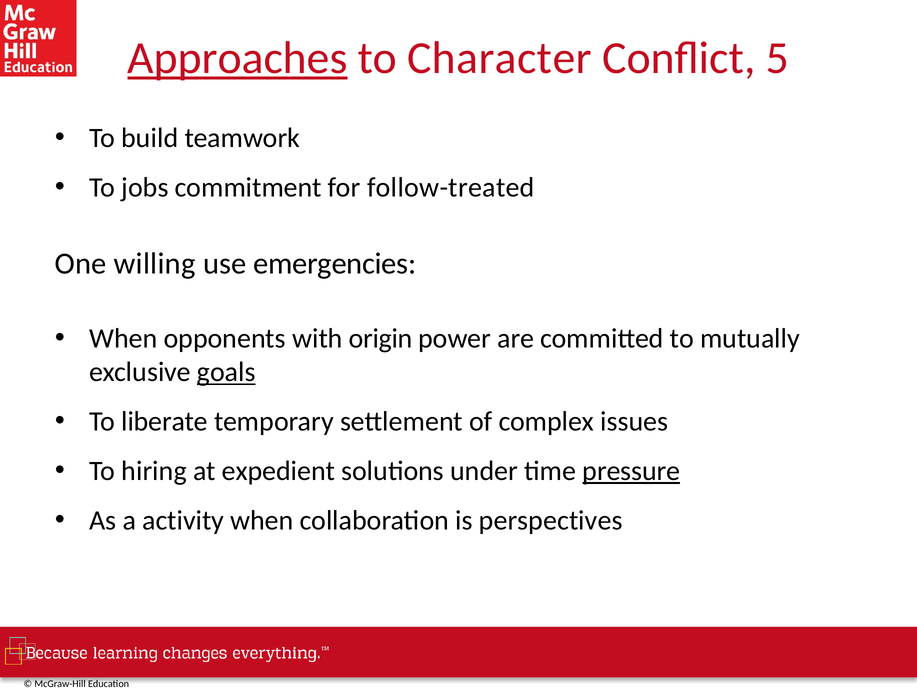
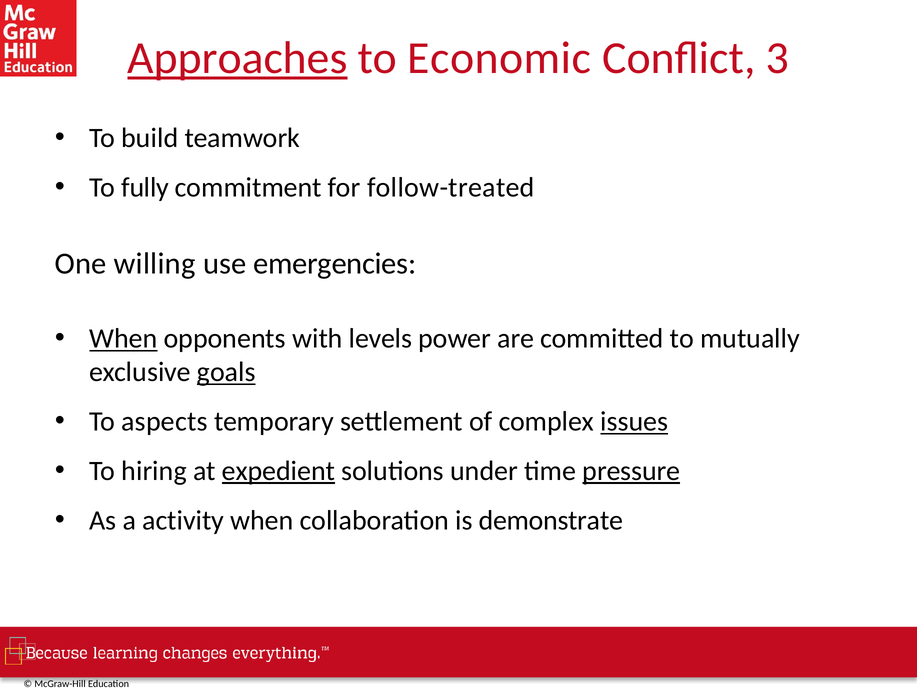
Character: Character -> Economic
5: 5 -> 3
jobs: jobs -> fully
When at (123, 338) underline: none -> present
origin: origin -> levels
liberate: liberate -> aspects
issues underline: none -> present
expedient underline: none -> present
perspectives: perspectives -> demonstrate
